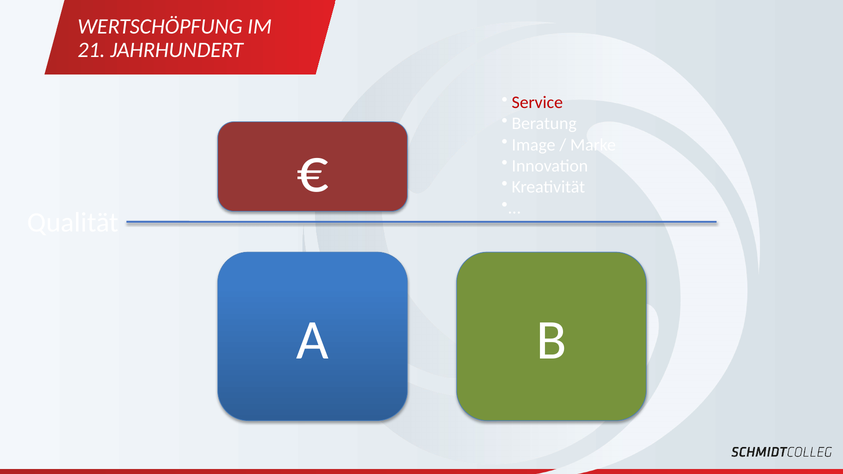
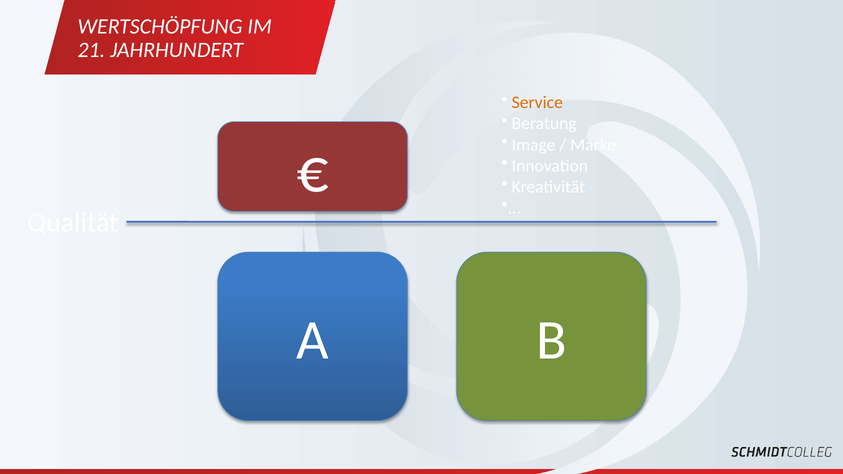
Service colour: red -> orange
